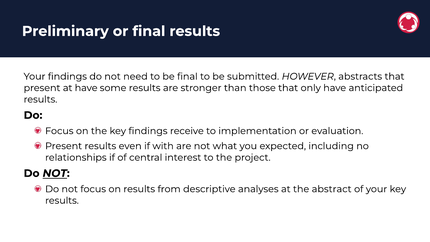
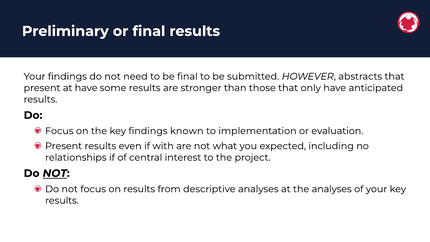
receive: receive -> known
the abstract: abstract -> analyses
